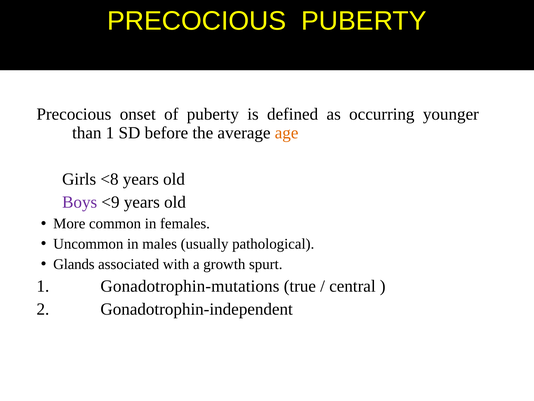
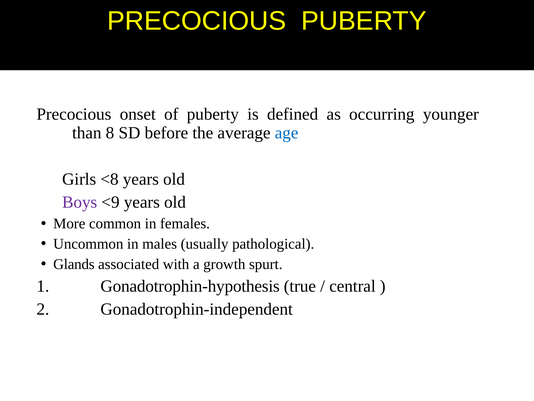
than 1: 1 -> 8
age colour: orange -> blue
Gonadotrophin-mutations: Gonadotrophin-mutations -> Gonadotrophin-hypothesis
